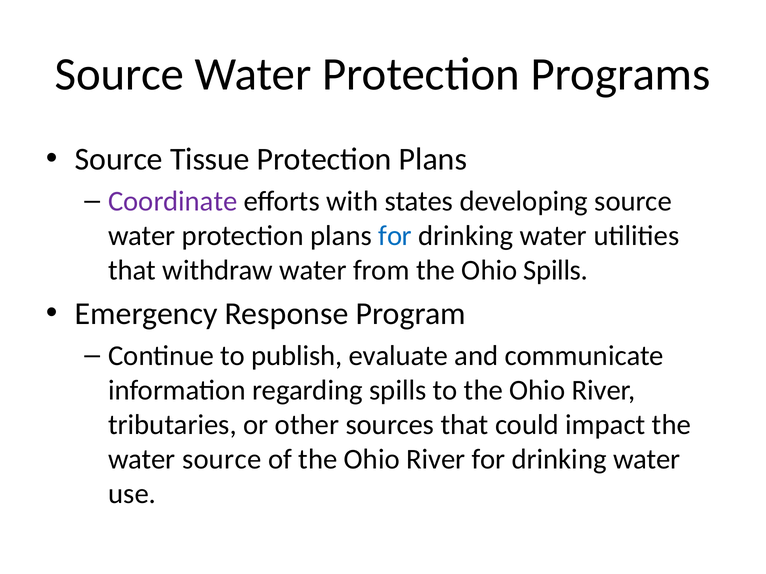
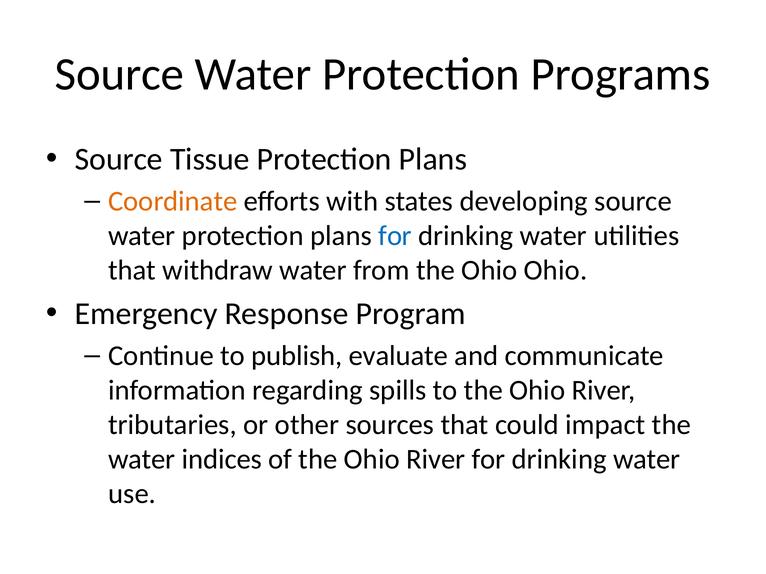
Coordinate colour: purple -> orange
Ohio Spills: Spills -> Ohio
water source: source -> indices
